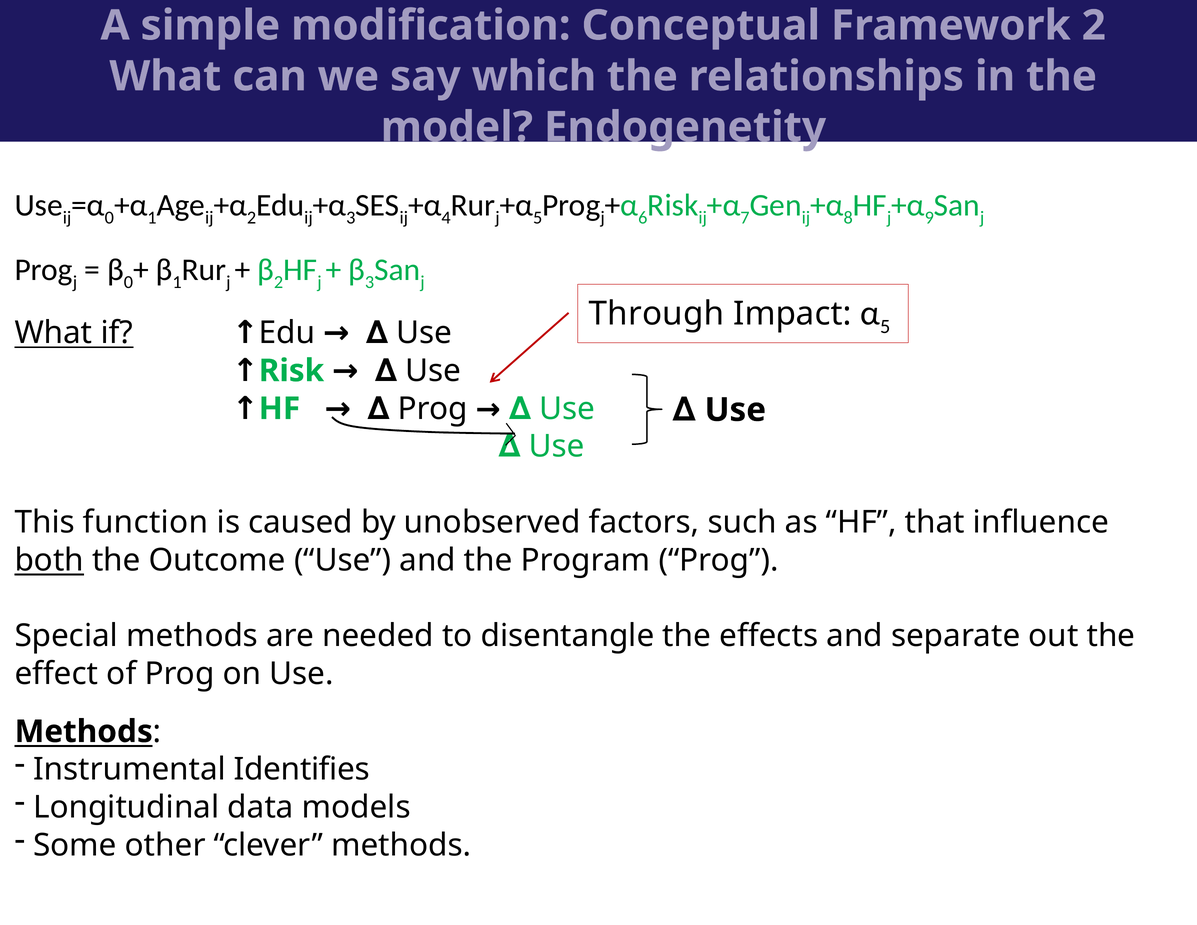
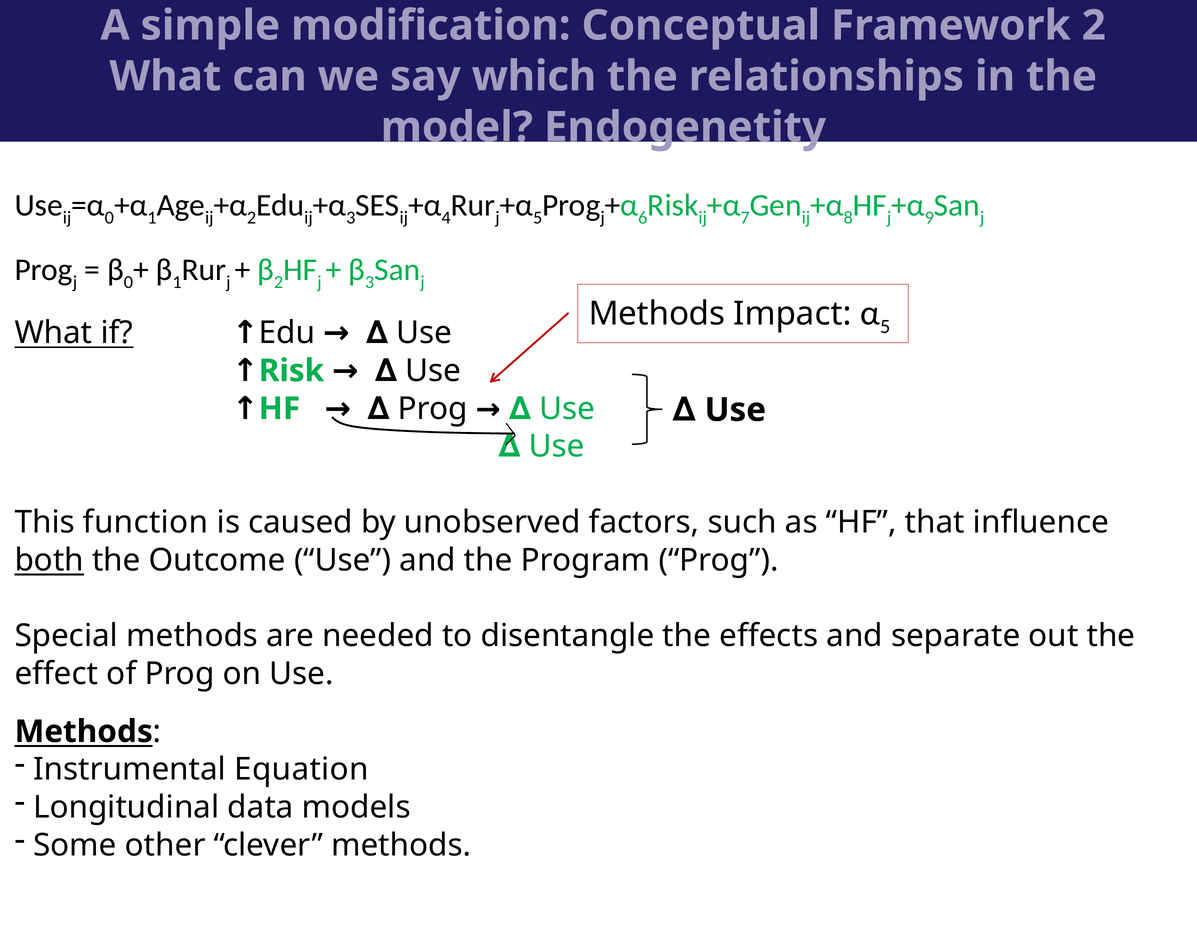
Through at (657, 314): Through -> Methods
Identifies: Identifies -> Equation
